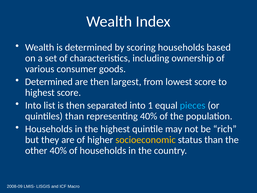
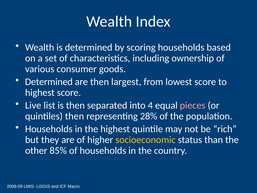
Into at (33, 105): Into -> Live
1: 1 -> 4
pieces colour: light blue -> pink
quintiles than: than -> then
representing 40%: 40% -> 28%
other 40%: 40% -> 85%
